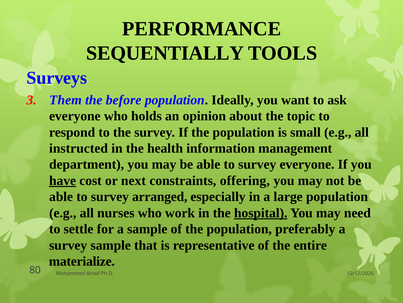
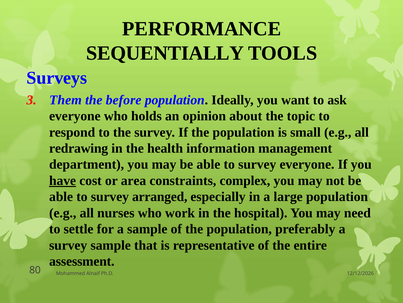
instructed: instructed -> redrawing
next: next -> area
offering: offering -> complex
hospital underline: present -> none
materialize: materialize -> assessment
